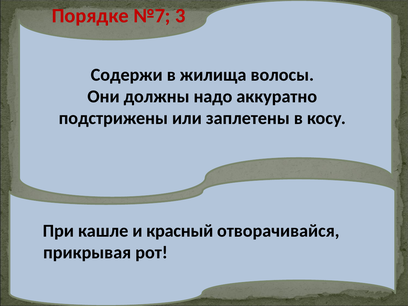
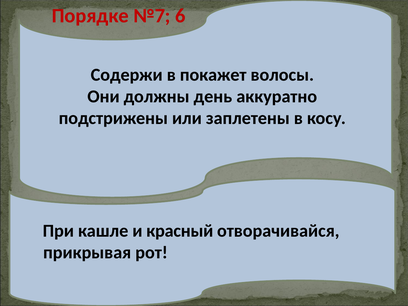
3: 3 -> 6
жилища: жилища -> покажет
надо: надо -> день
